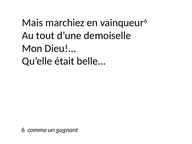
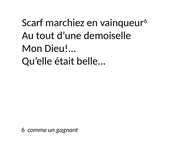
Mais: Mais -> Scarf
